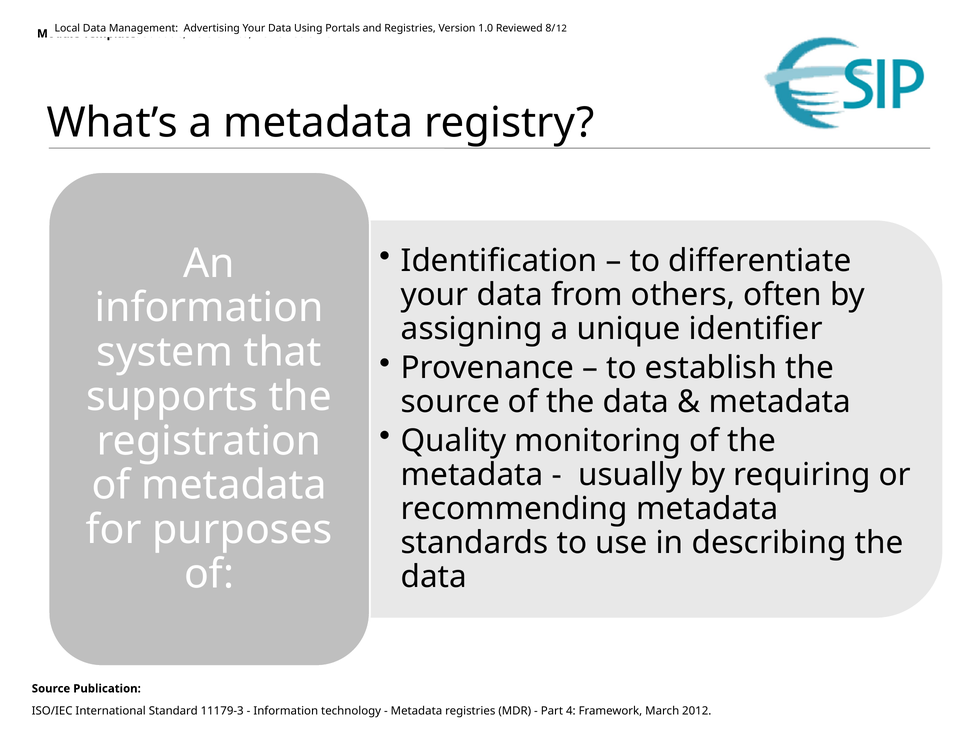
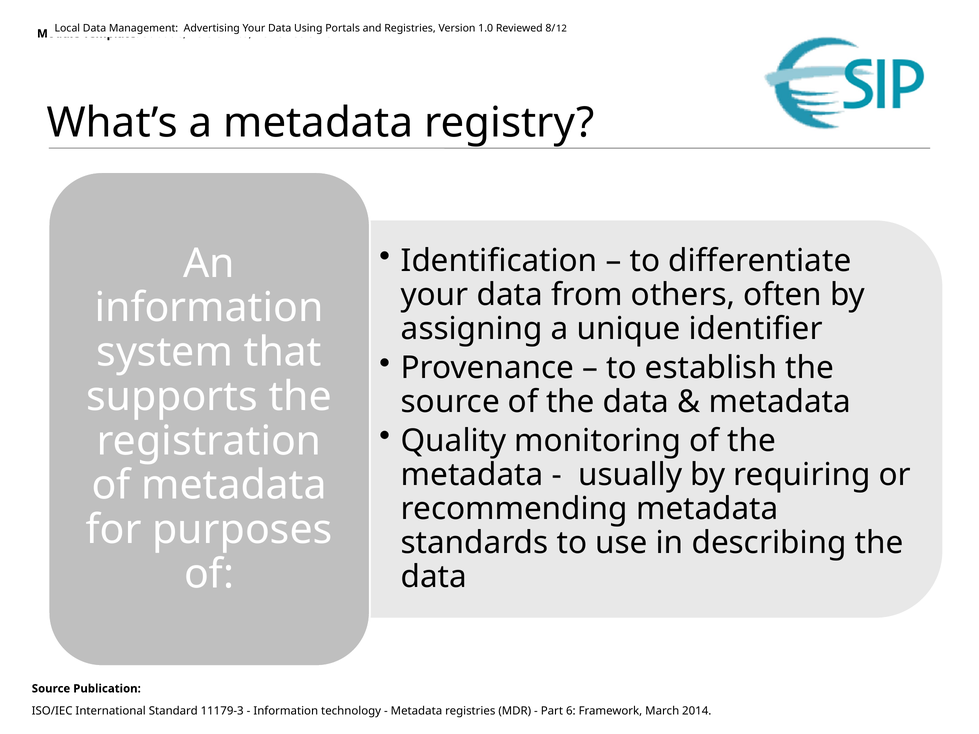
4: 4 -> 6
2012: 2012 -> 2014
